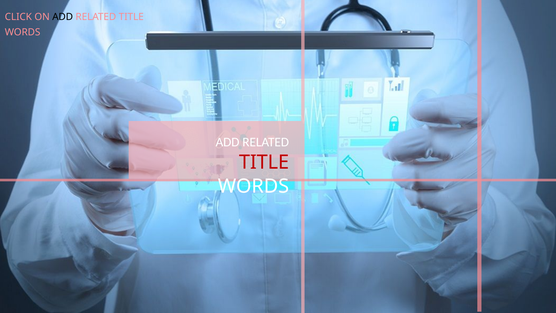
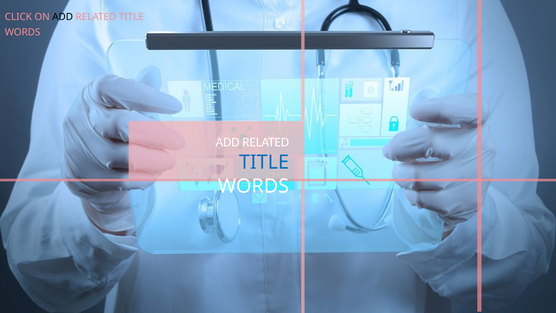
TITLE at (264, 162) colour: red -> blue
